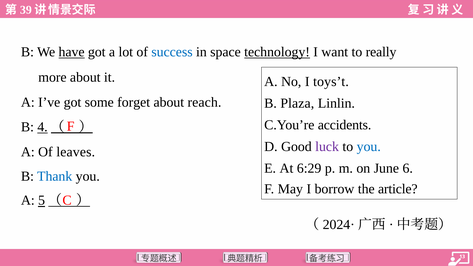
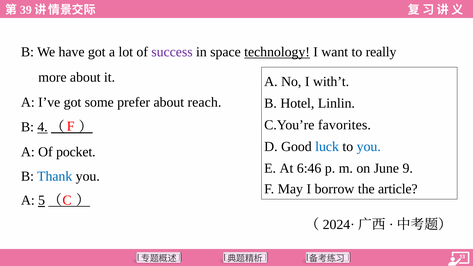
have underline: present -> none
success colour: blue -> purple
toys’t: toys’t -> with’t
forget: forget -> prefer
Plaza: Plaza -> Hotel
accidents: accidents -> favorites
luck colour: purple -> blue
leaves: leaves -> pocket
6:29: 6:29 -> 6:46
6: 6 -> 9
